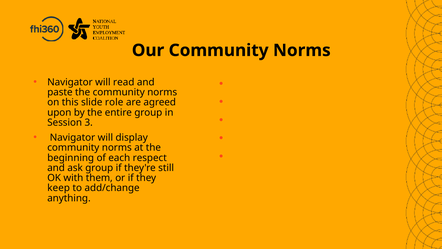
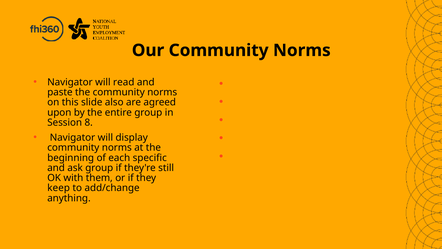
role: role -> also
3: 3 -> 8
respect: respect -> specific
